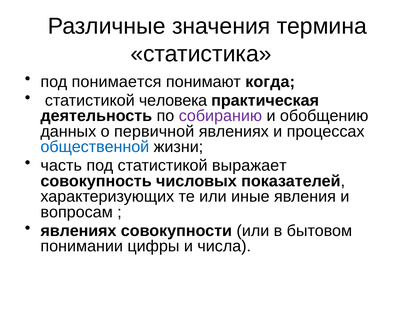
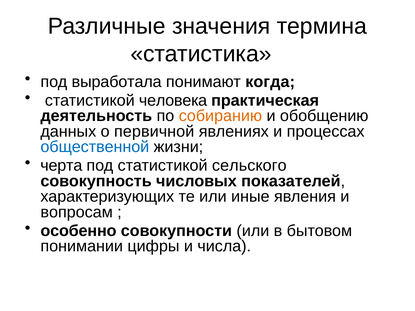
понимается: понимается -> выработала
собиранию colour: purple -> orange
часть: часть -> черта
выражает: выражает -> сельского
явлениях at (78, 231): явлениях -> особенно
